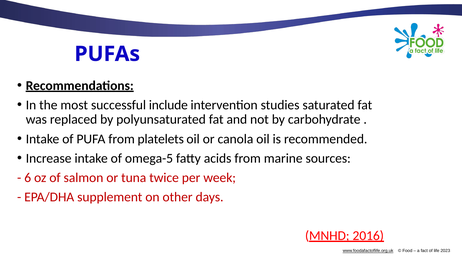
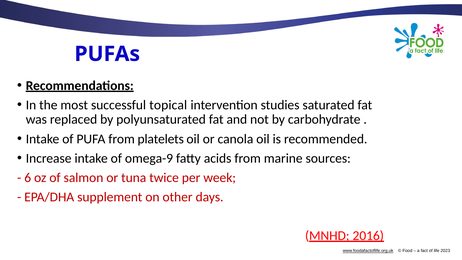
include: include -> topical
omega-5: omega-5 -> omega-9
